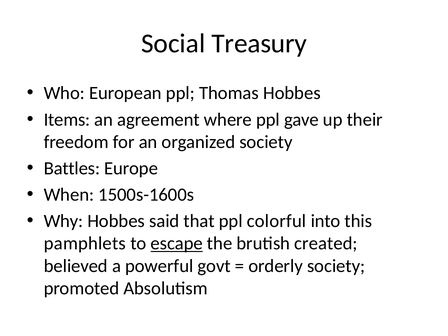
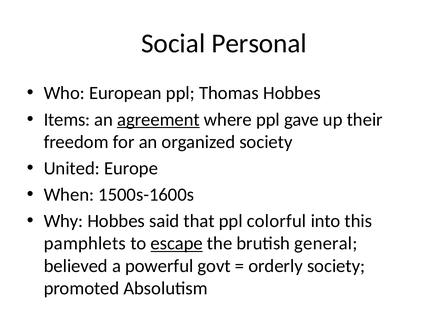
Treasury: Treasury -> Personal
agreement underline: none -> present
Battles: Battles -> United
created: created -> general
